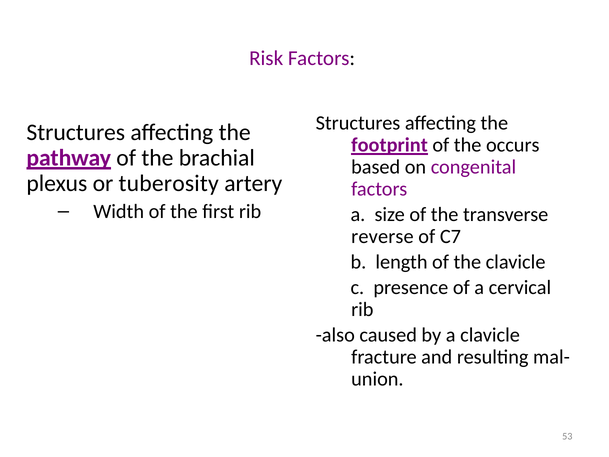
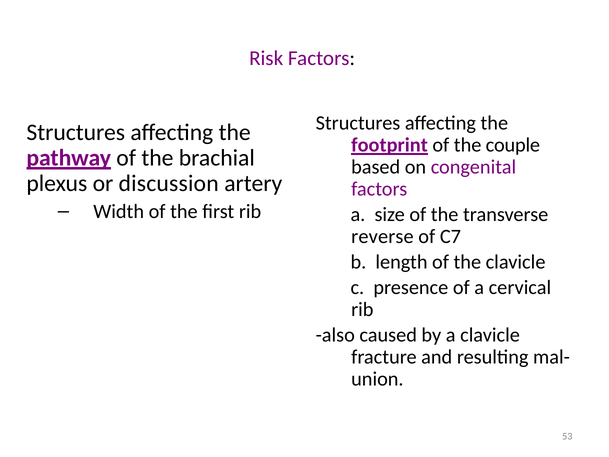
occurs: occurs -> couple
tuberosity: tuberosity -> discussion
